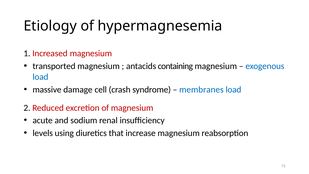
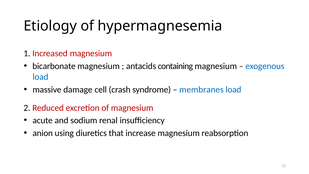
transported: transported -> bicarbonate
levels: levels -> anion
